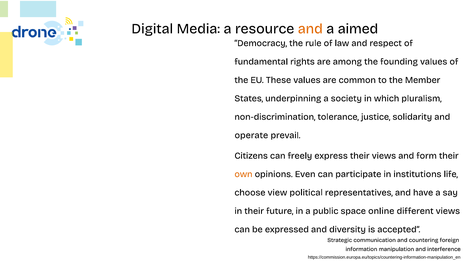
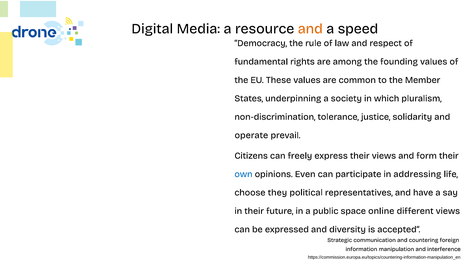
aimed: aimed -> speed
own colour: orange -> blue
institutions: institutions -> addressing
view: view -> they
